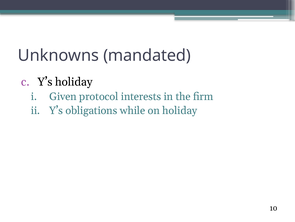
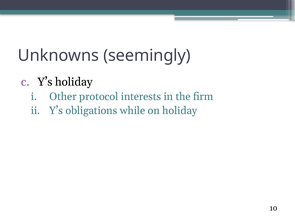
mandated: mandated -> seemingly
Given: Given -> Other
